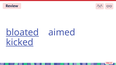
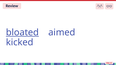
kicked underline: present -> none
